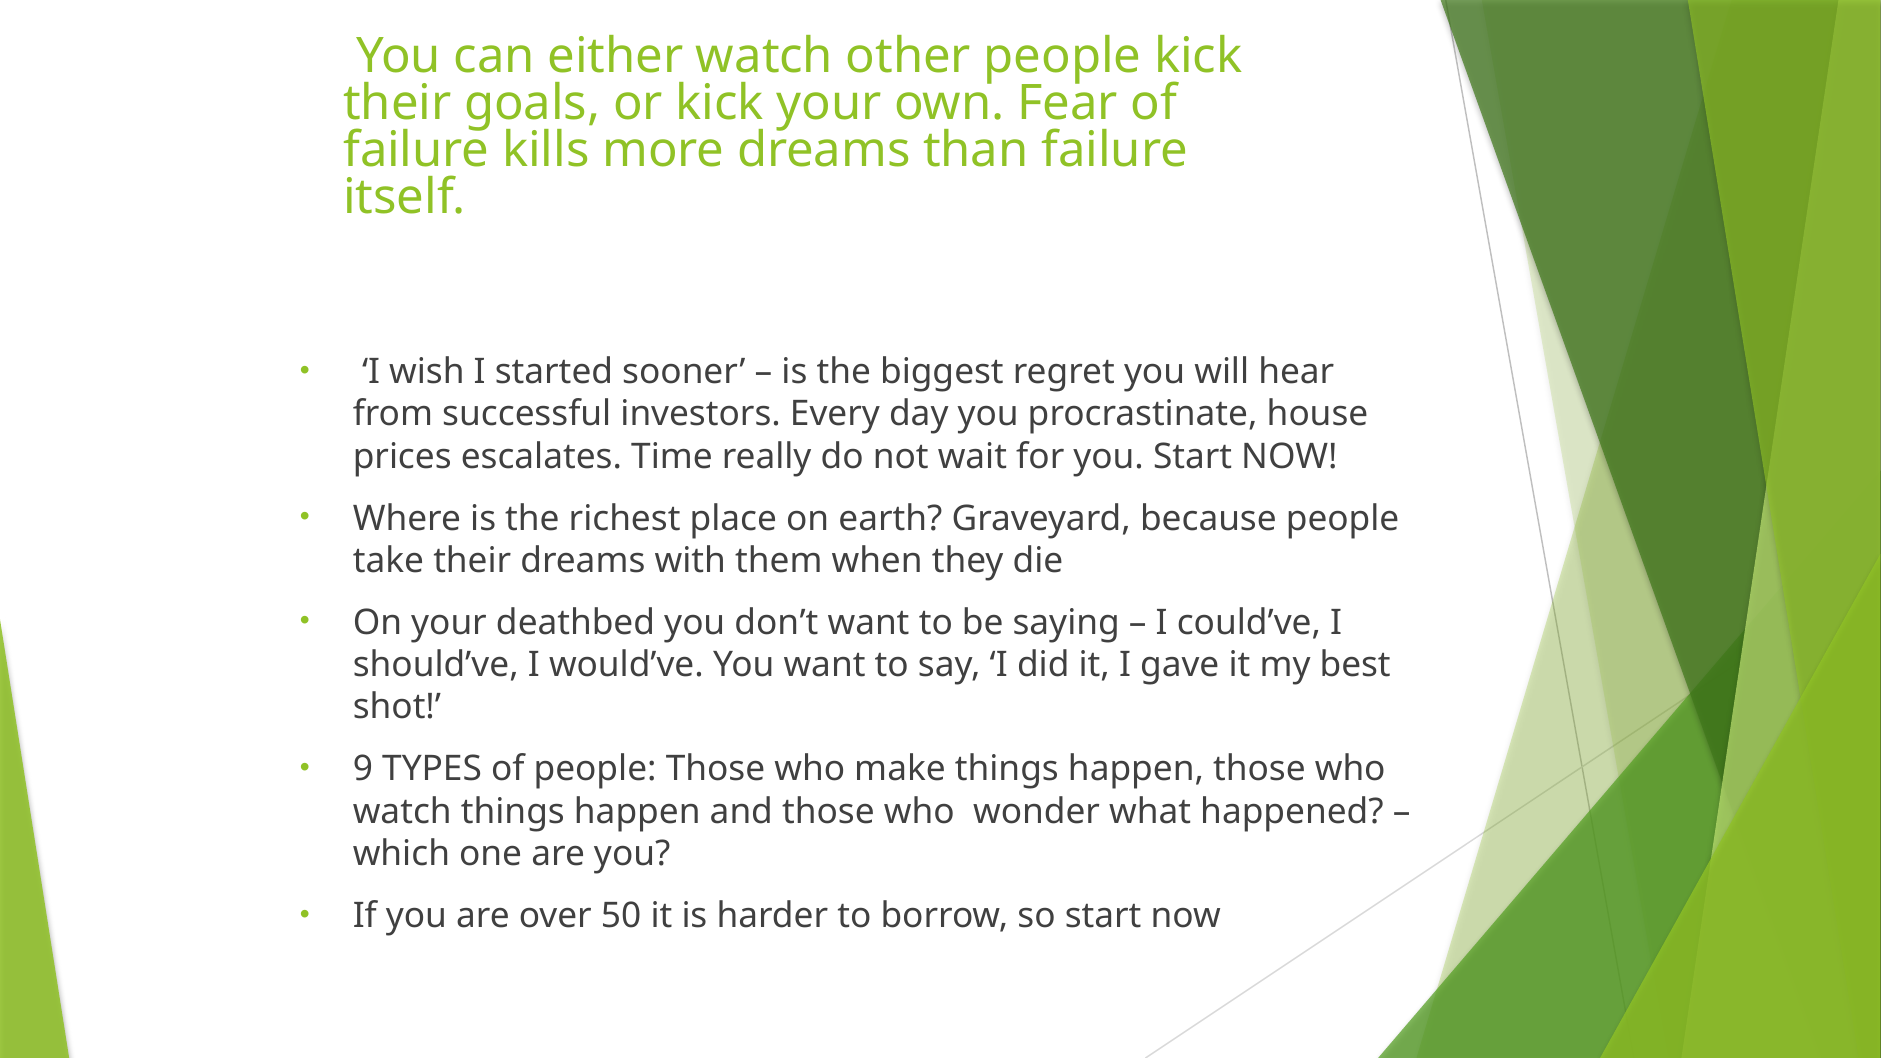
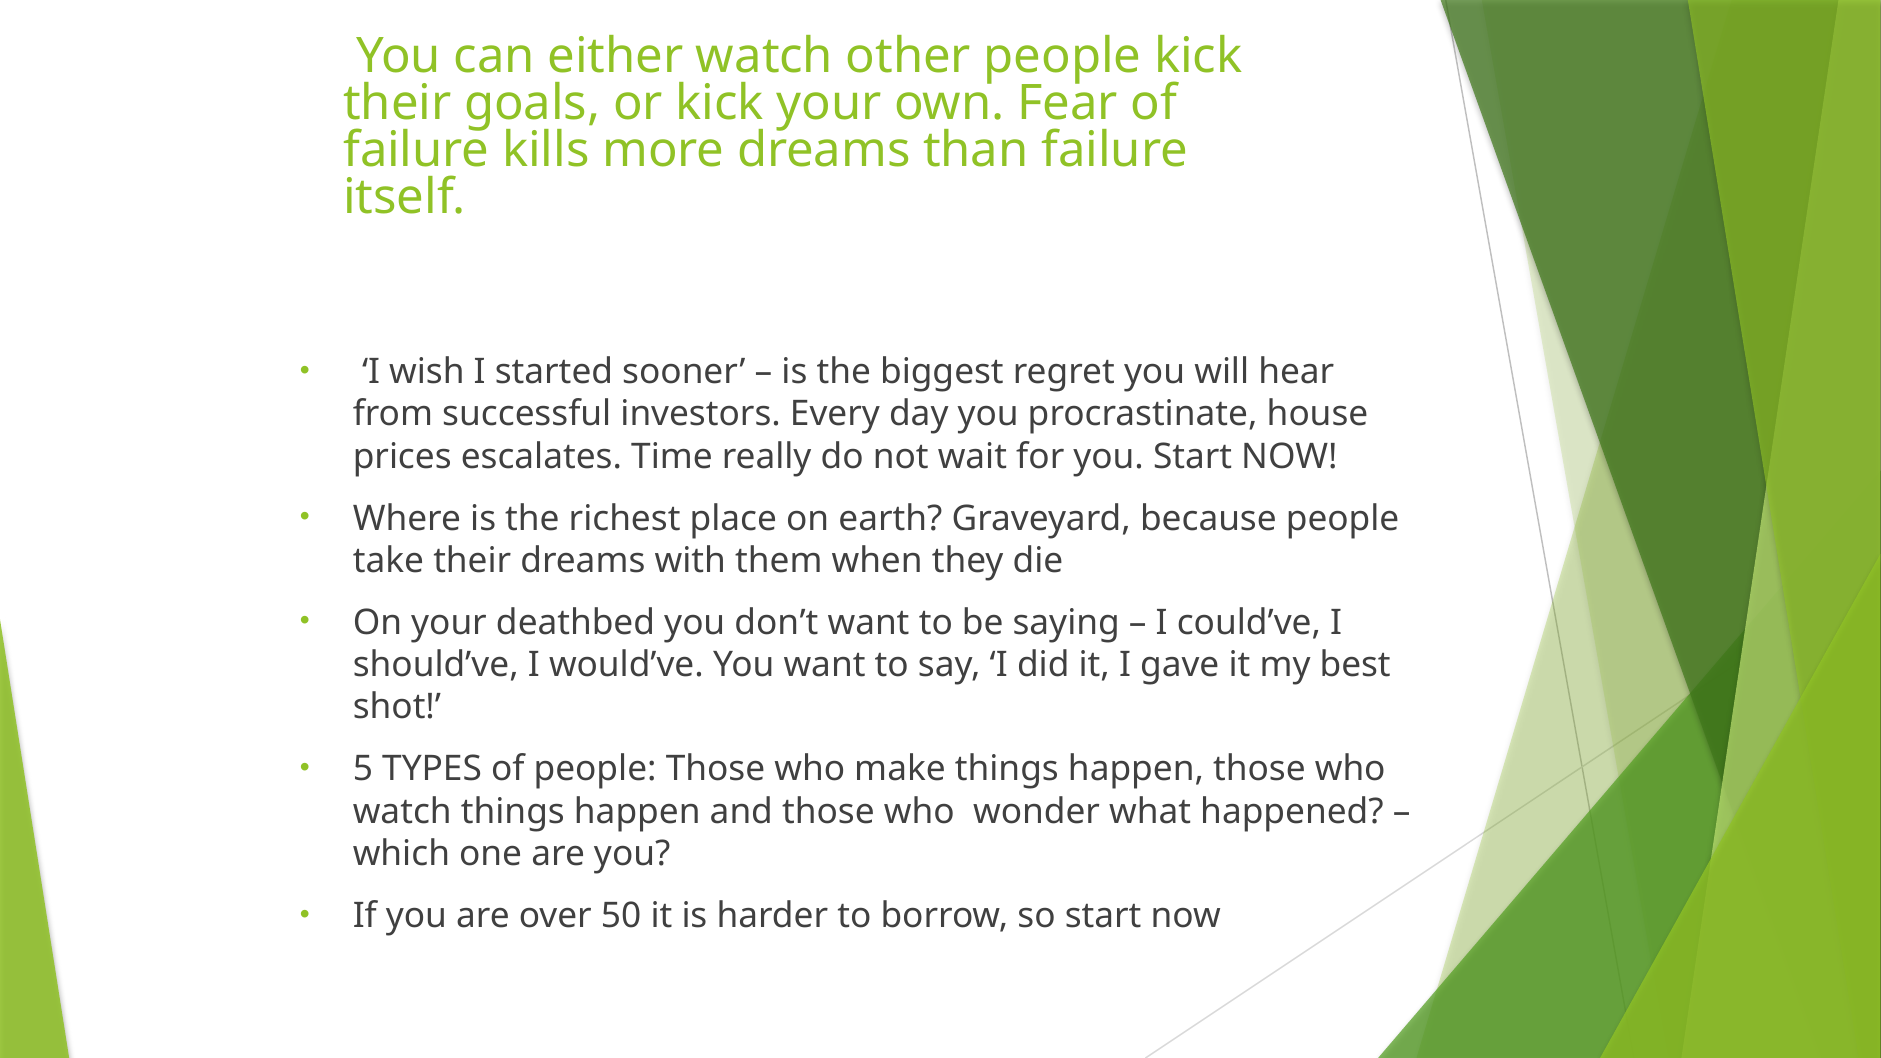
9: 9 -> 5
